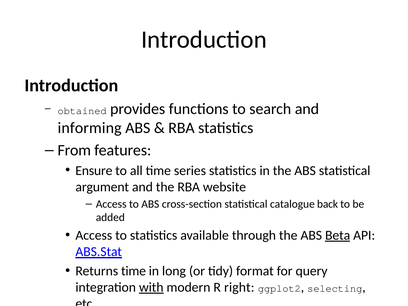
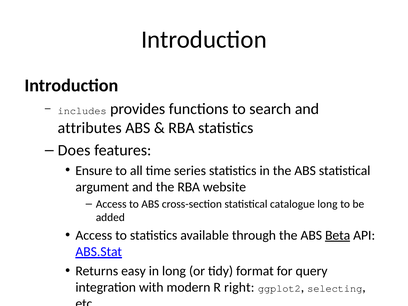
obtained at (82, 111): obtained -> includes
informing: informing -> attributes
From: From -> Does
catalogue back: back -> long
Returns time: time -> easy
with at (151, 287) underline: present -> none
